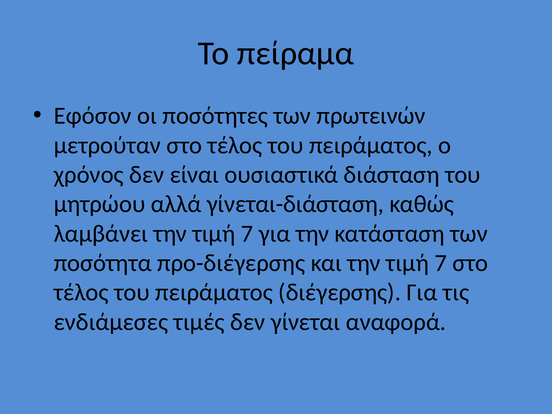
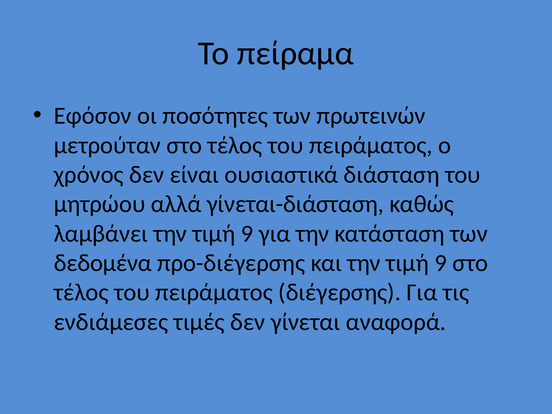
λαμβάνει την τιμή 7: 7 -> 9
ποσότητα: ποσότητα -> δεδομένα
και την τιμή 7: 7 -> 9
